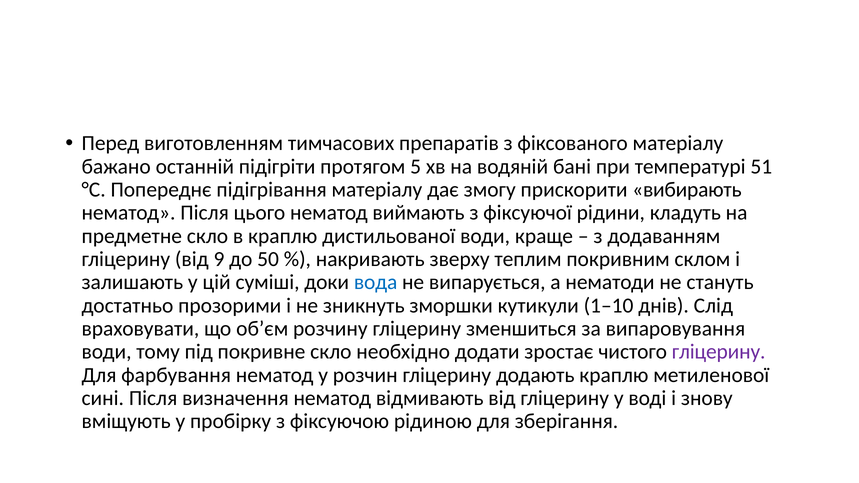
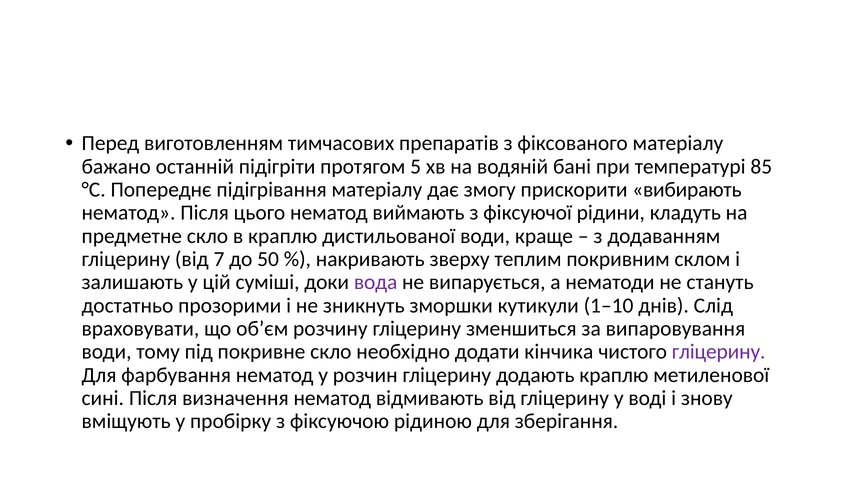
51: 51 -> 85
9: 9 -> 7
вода colour: blue -> purple
зростає: зростає -> кінчика
